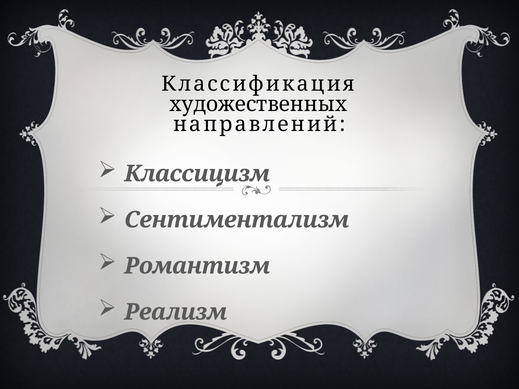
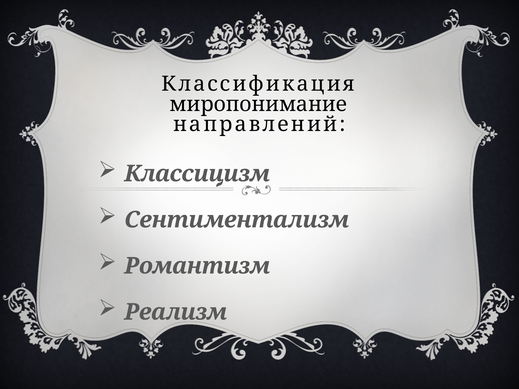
художественных: художественных -> миропонимание
